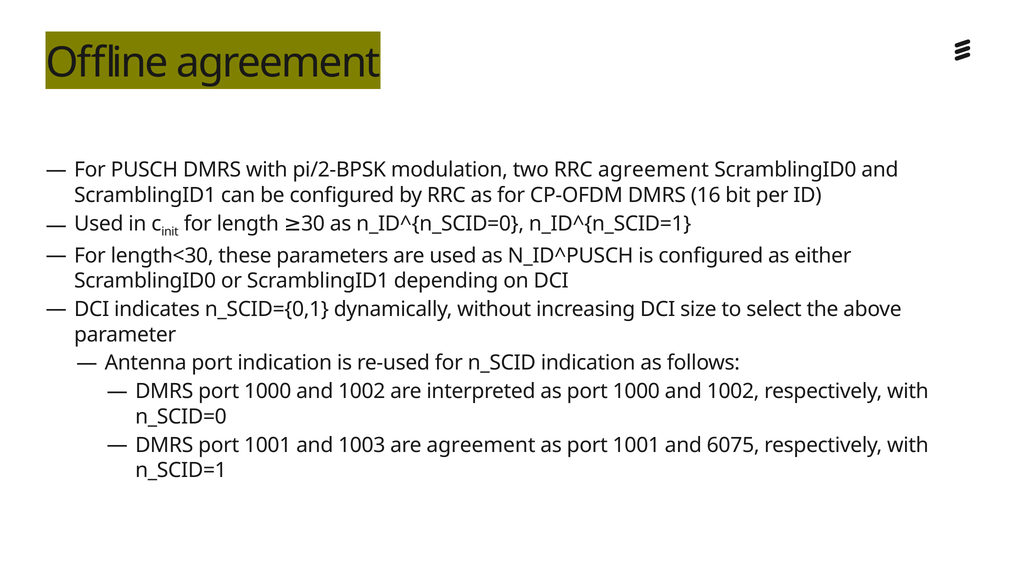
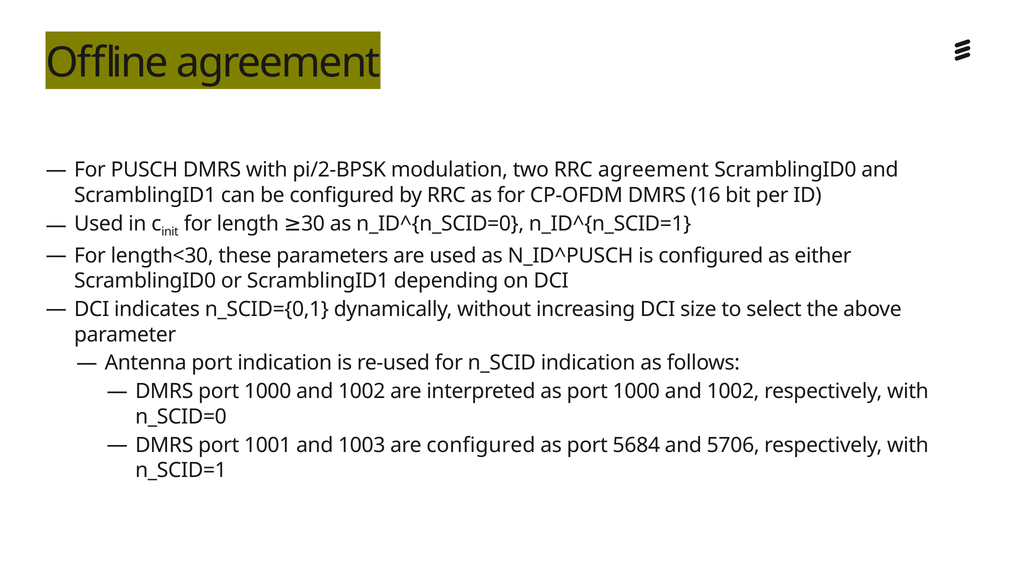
are agreement: agreement -> configured
as port 1001: 1001 -> 5684
6075: 6075 -> 5706
